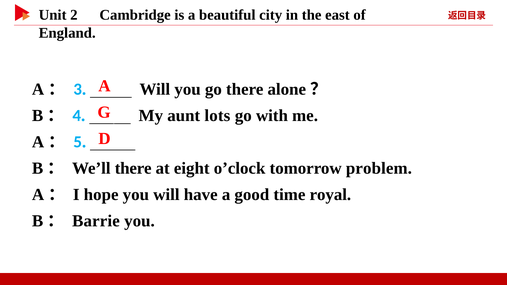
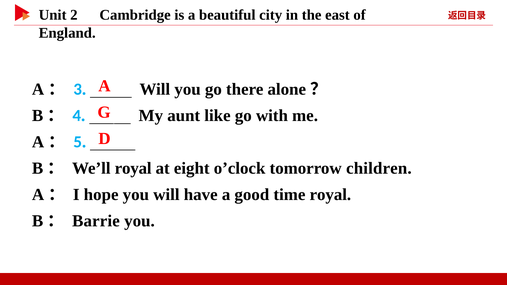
lots: lots -> like
We’ll there: there -> royal
problem: problem -> children
